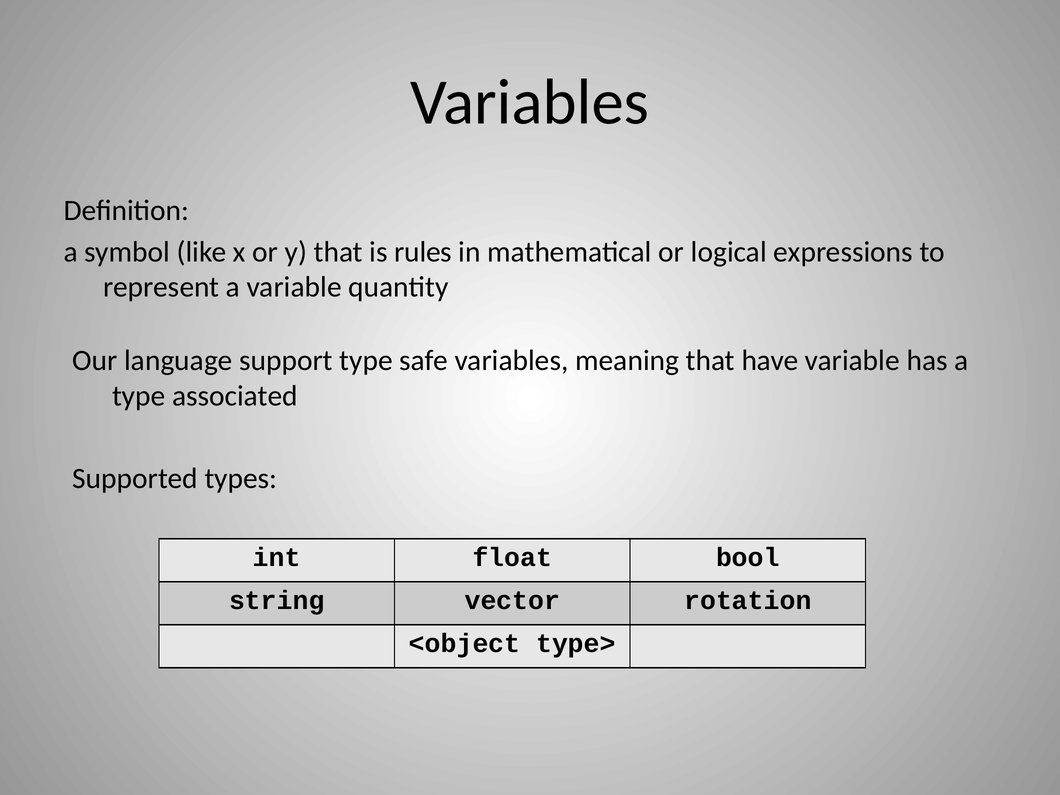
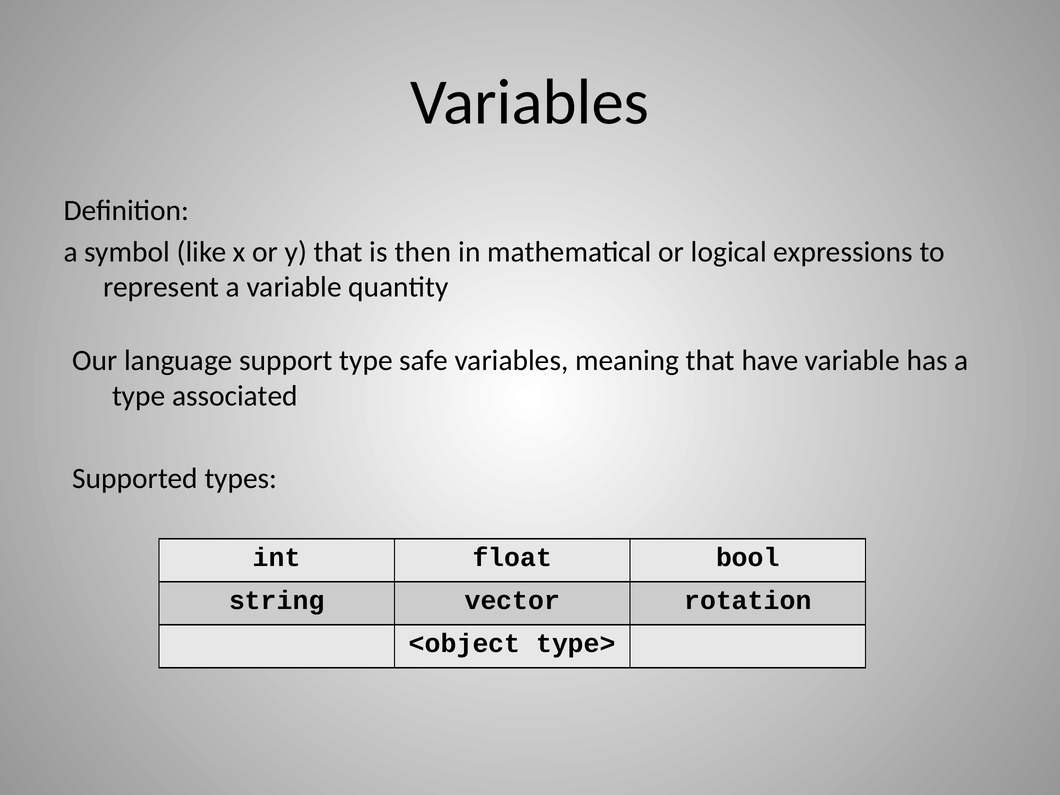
rules: rules -> then
